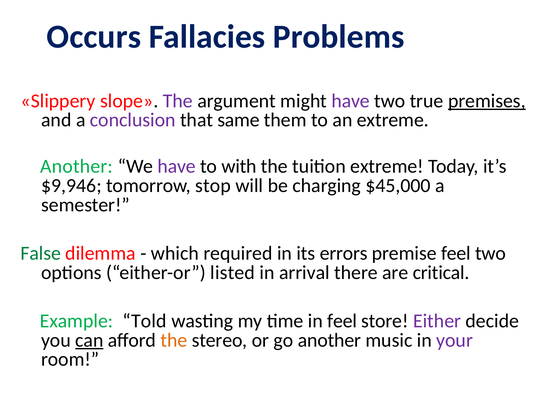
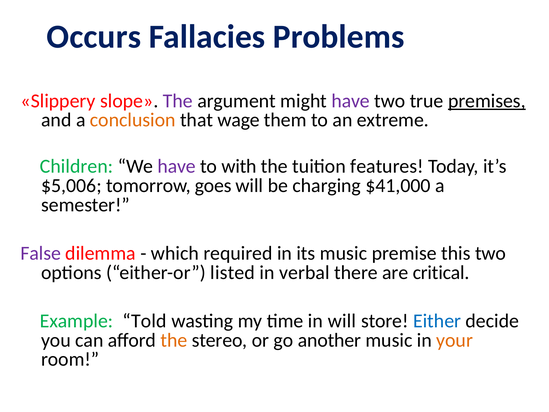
conclusion colour: purple -> orange
same: same -> wage
Another at (76, 166): Another -> Children
tuition extreme: extreme -> features
$9,946: $9,946 -> $5,006
stop: stop -> goes
$45,000: $45,000 -> $41,000
False colour: green -> purple
its errors: errors -> music
premise feel: feel -> this
arrival: arrival -> verbal
in feel: feel -> will
Either colour: purple -> blue
can underline: present -> none
your colour: purple -> orange
